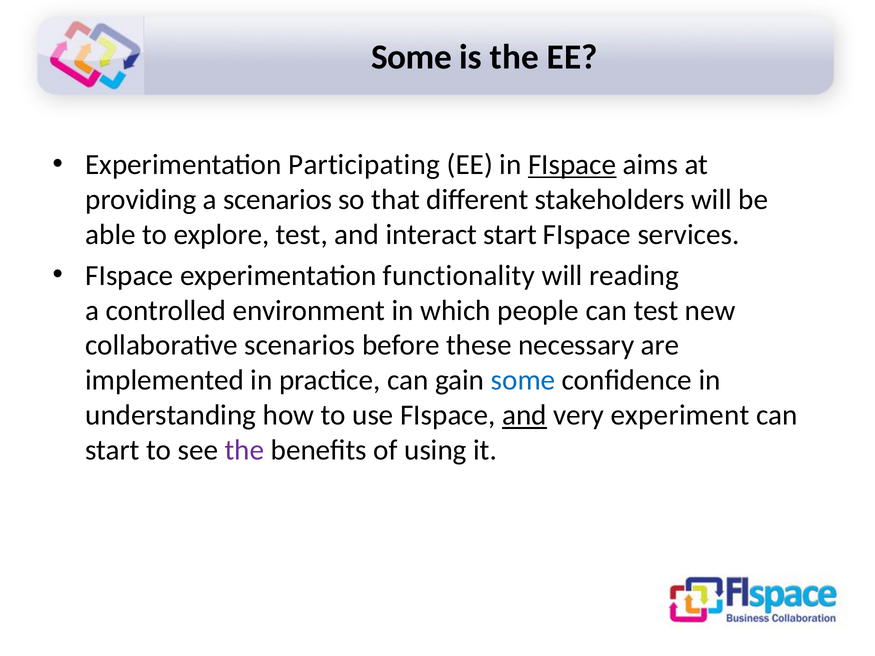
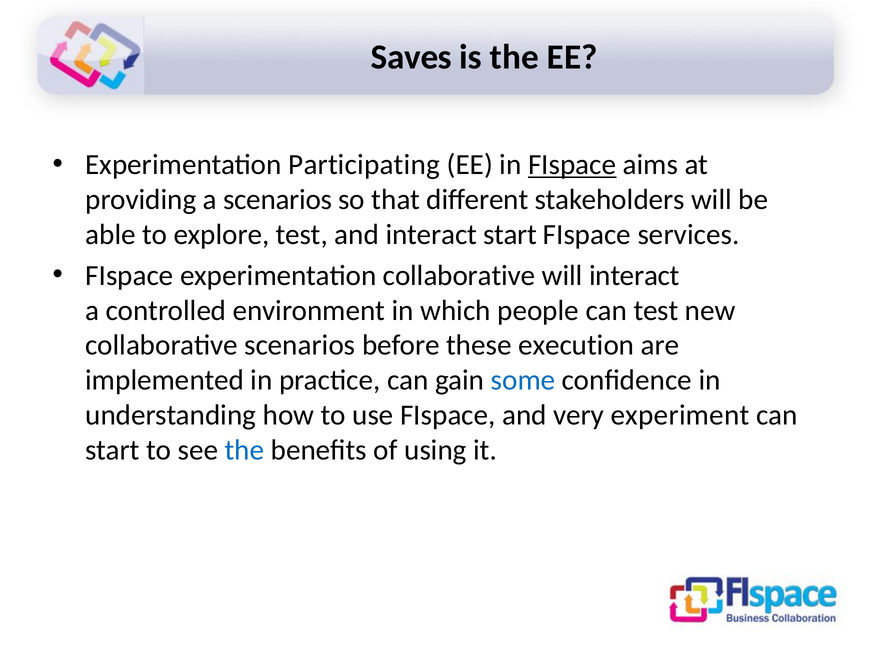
Some at (412, 57): Some -> Saves
experimentation functionality: functionality -> collaborative
will reading: reading -> interact
necessary: necessary -> execution
and at (524, 416) underline: present -> none
the at (244, 451) colour: purple -> blue
